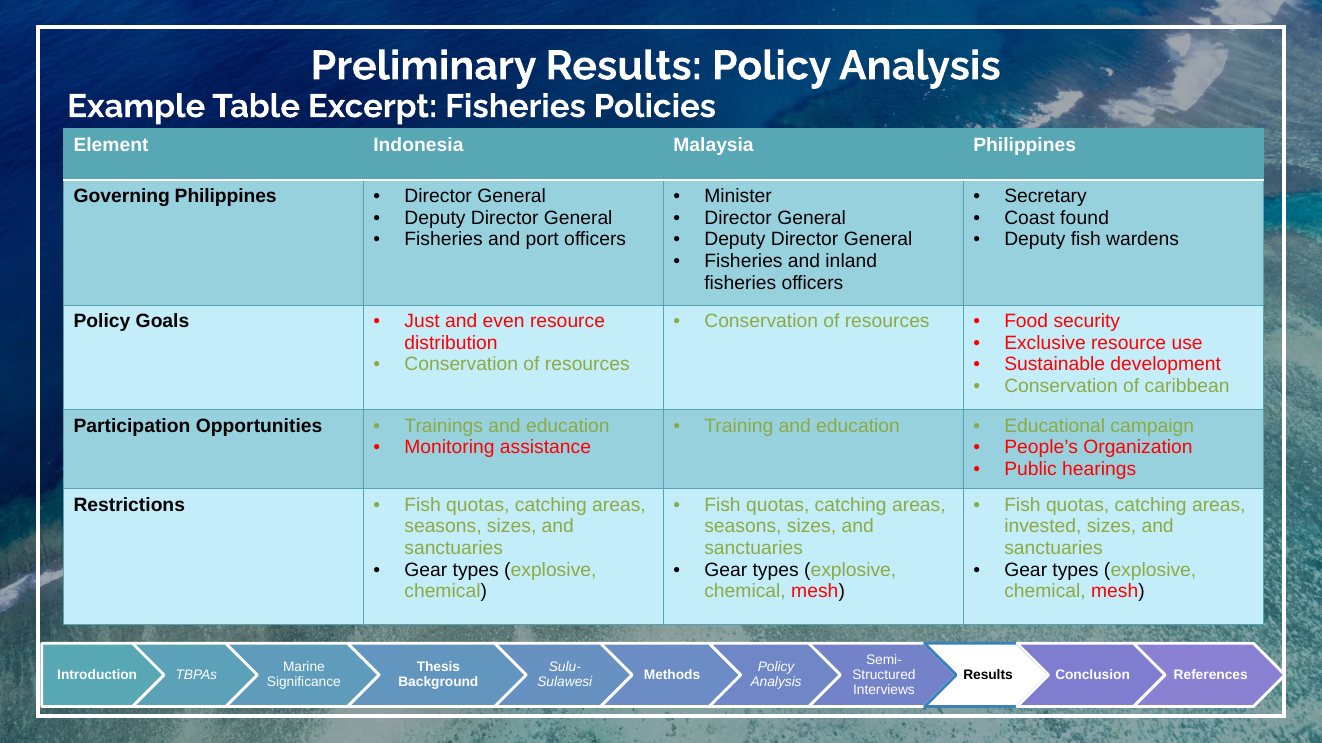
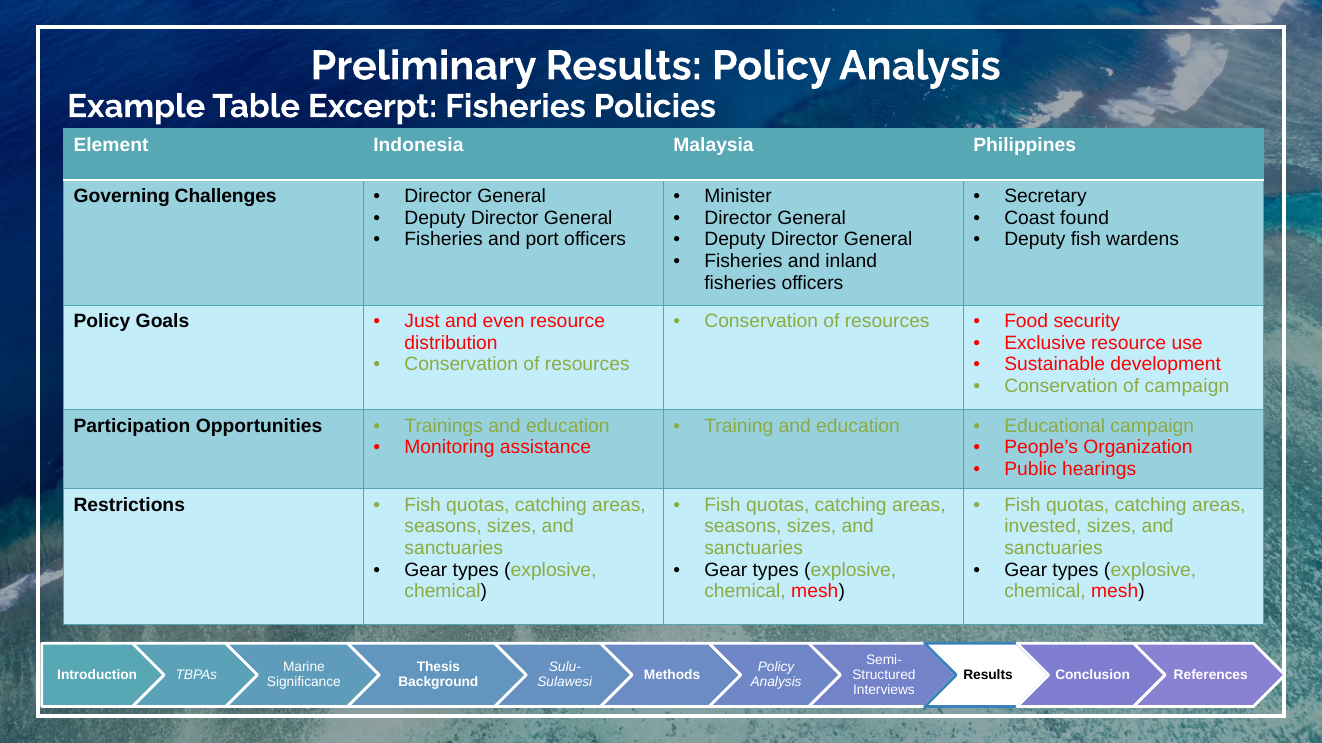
Governing Philippines: Philippines -> Challenges
of caribbean: caribbean -> campaign
